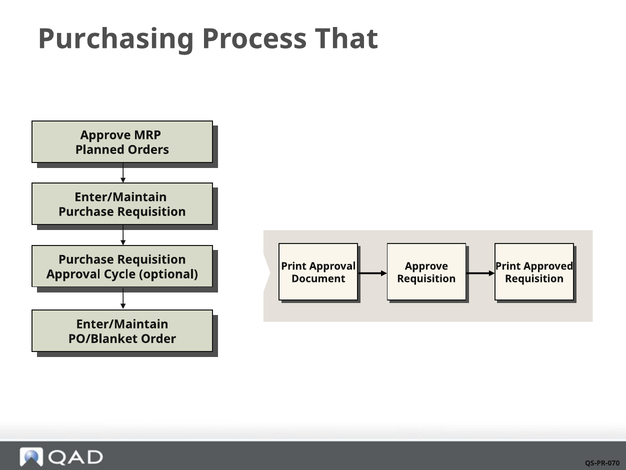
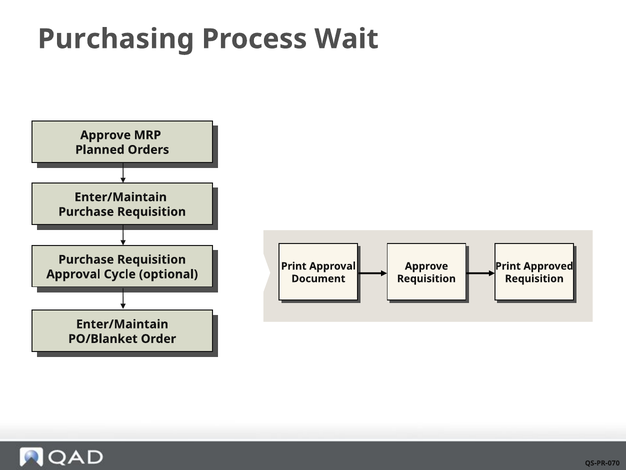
That: That -> Wait
